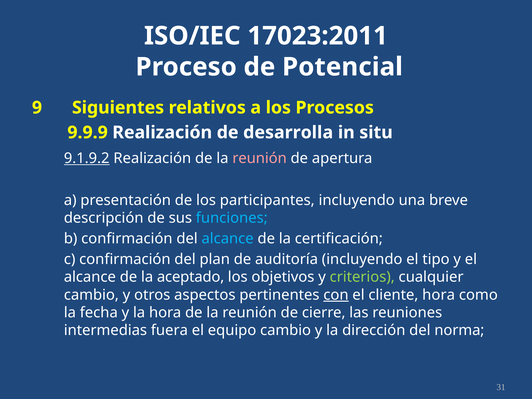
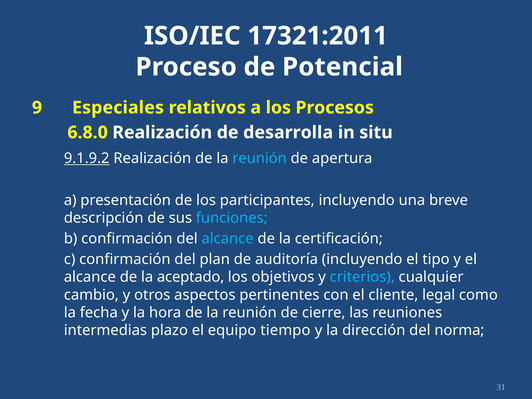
17023:2011: 17023:2011 -> 17321:2011
Siguientes: Siguientes -> Especiales
9.9.9: 9.9.9 -> 6.8.0
reunión at (260, 158) colour: pink -> light blue
criterios colour: light green -> light blue
con underline: present -> none
cliente hora: hora -> legal
fuera: fuera -> plazo
equipo cambio: cambio -> tiempo
